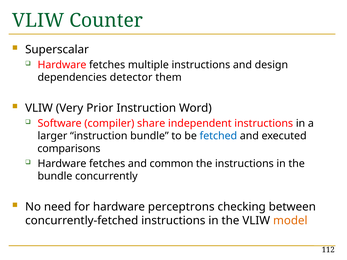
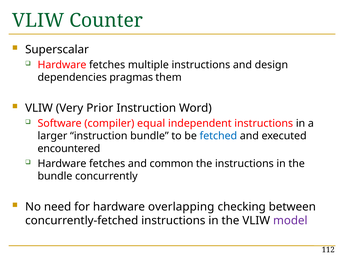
detector: detector -> pragmas
share: share -> equal
comparisons: comparisons -> encountered
perceptrons: perceptrons -> overlapping
model colour: orange -> purple
